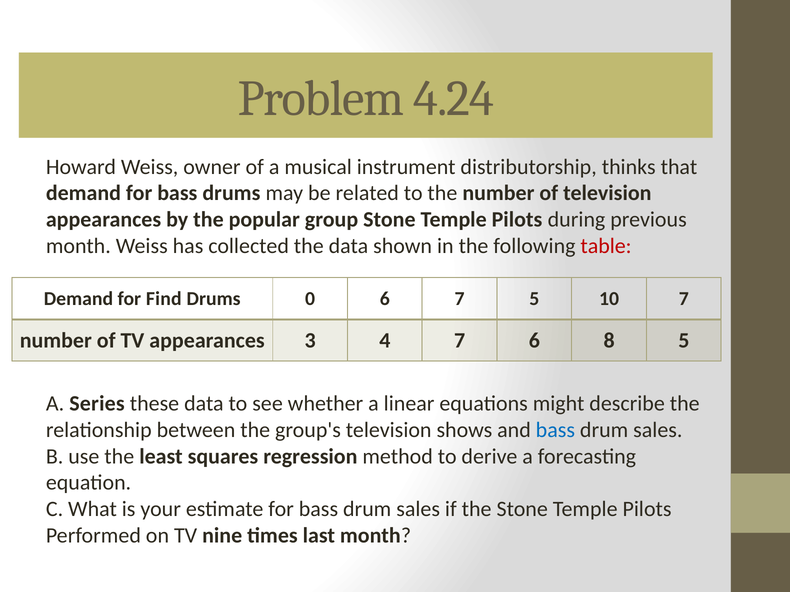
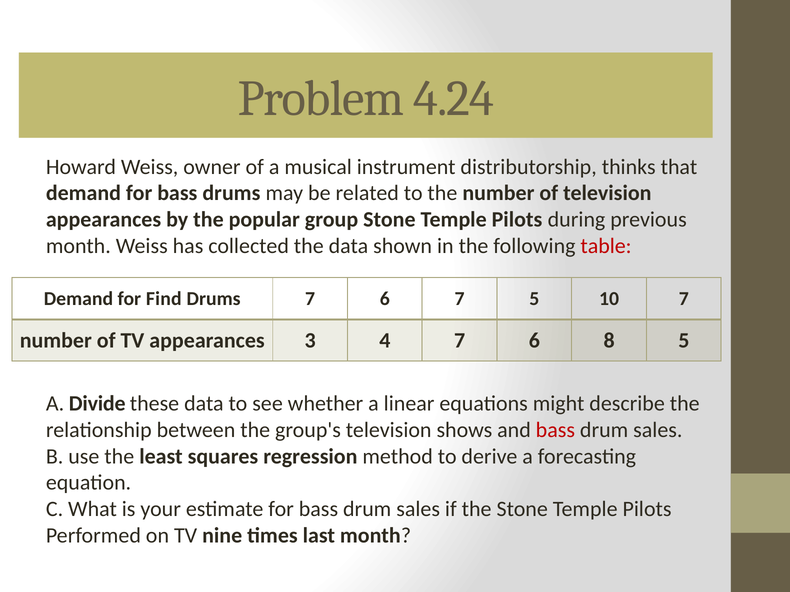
Drums 0: 0 -> 7
Series: Series -> Divide
bass at (555, 430) colour: blue -> red
